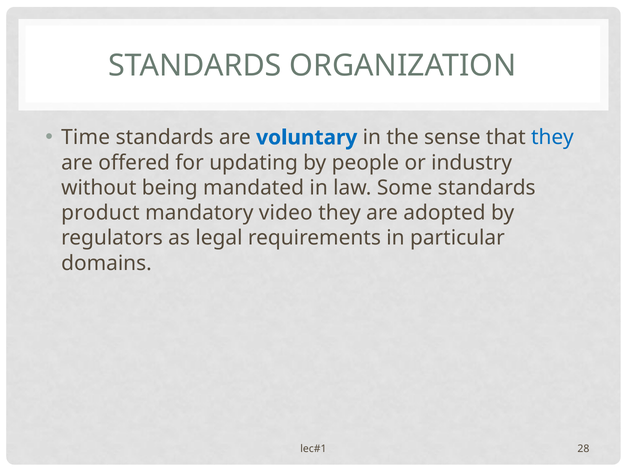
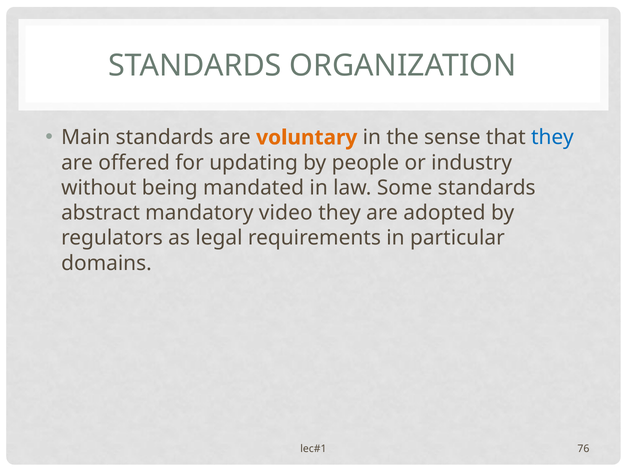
Time: Time -> Main
voluntary colour: blue -> orange
product: product -> abstract
28: 28 -> 76
